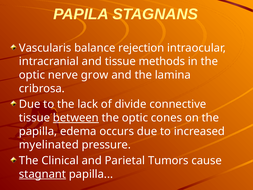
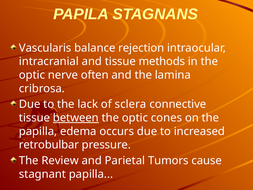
grow: grow -> often
divide: divide -> sclera
myelinated: myelinated -> retrobulbar
Clinical: Clinical -> Review
stagnant underline: present -> none
